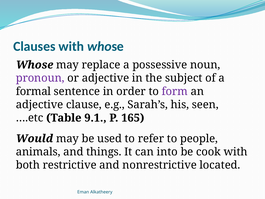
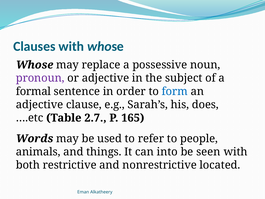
form colour: purple -> blue
seen: seen -> does
9.1: 9.1 -> 2.7
Would: Would -> Words
cook: cook -> seen
